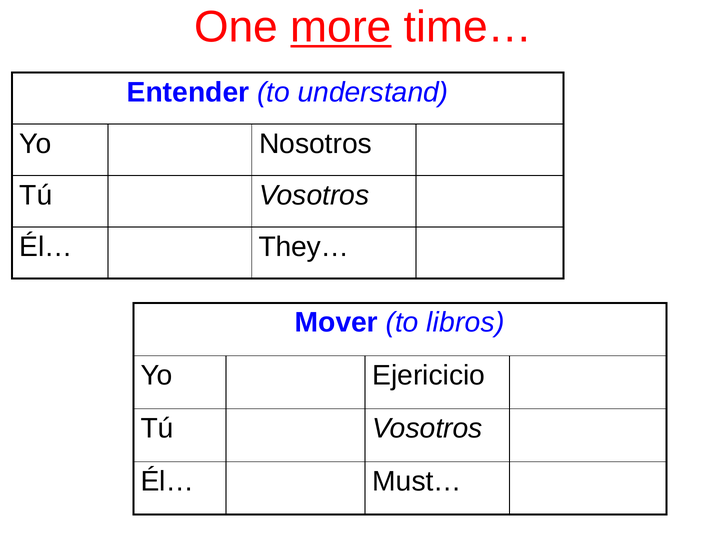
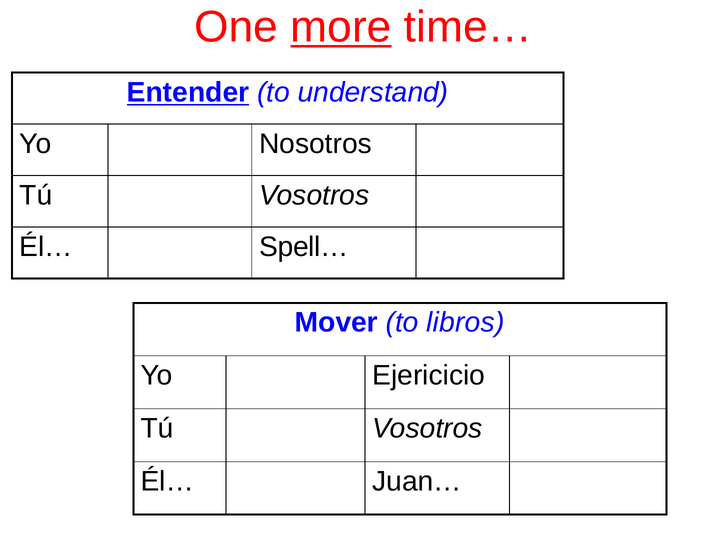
Entender underline: none -> present
They…: They… -> Spell…
Must…: Must… -> Juan…
